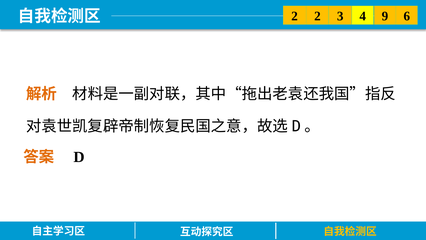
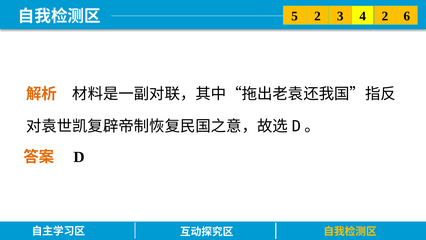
2 at (295, 16): 2 -> 5
3 9: 9 -> 2
